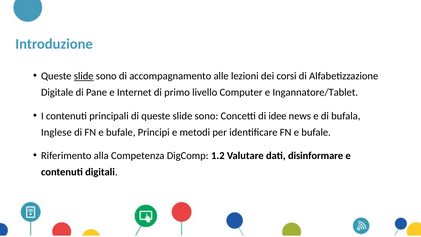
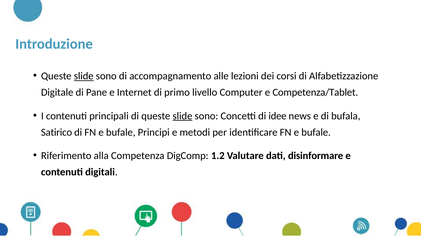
Ingannatore/Tablet: Ingannatore/Tablet -> Competenza/Tablet
slide at (182, 116) underline: none -> present
Inglese: Inglese -> Satirico
